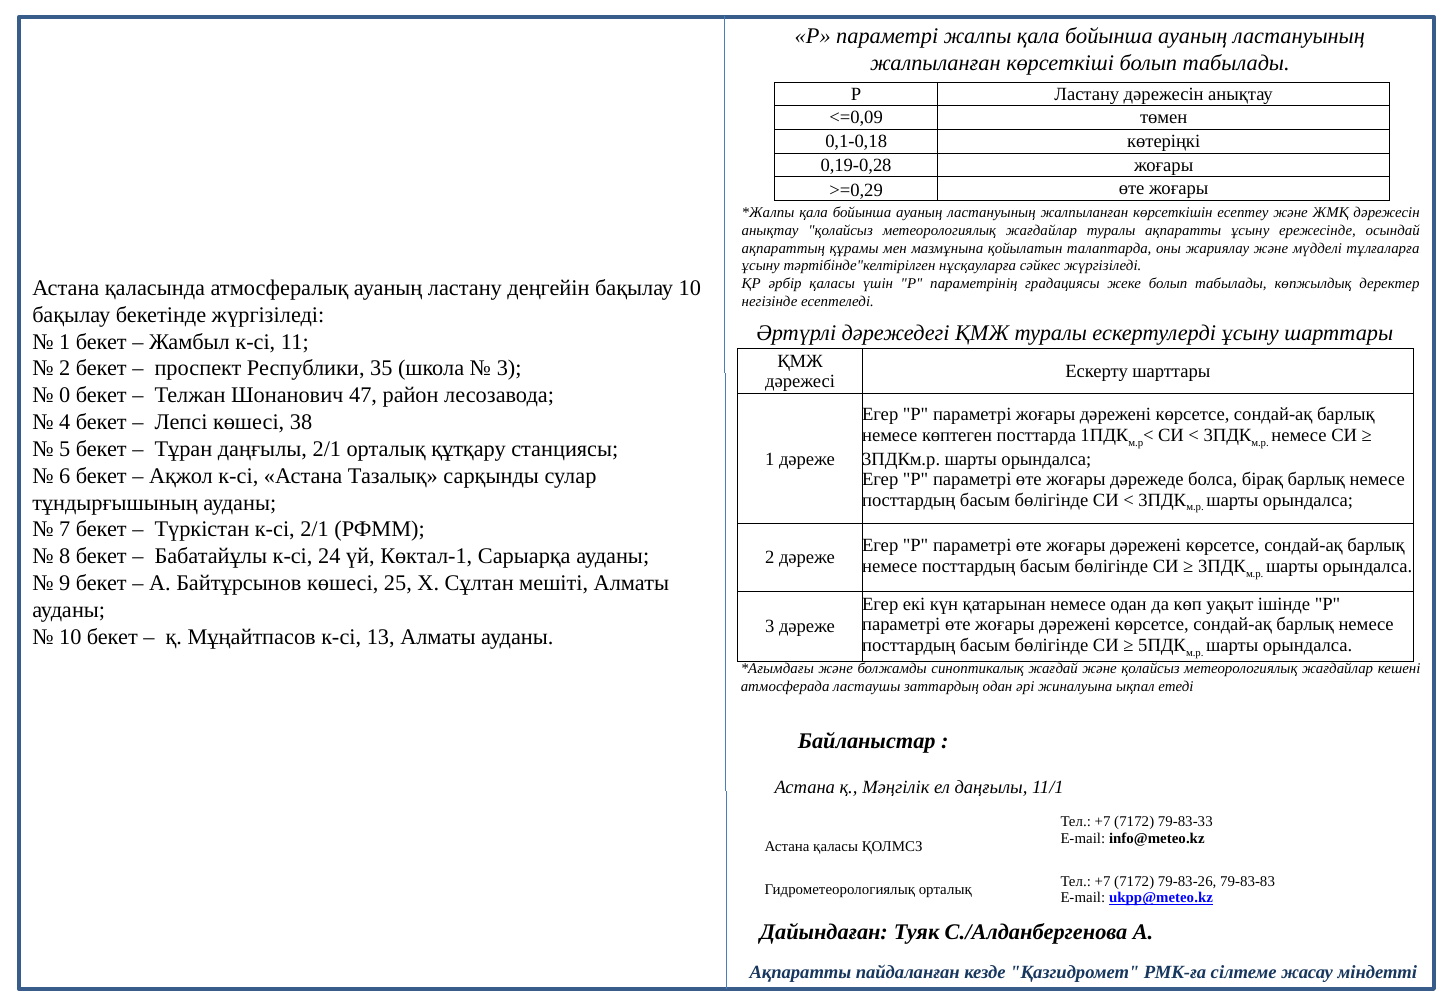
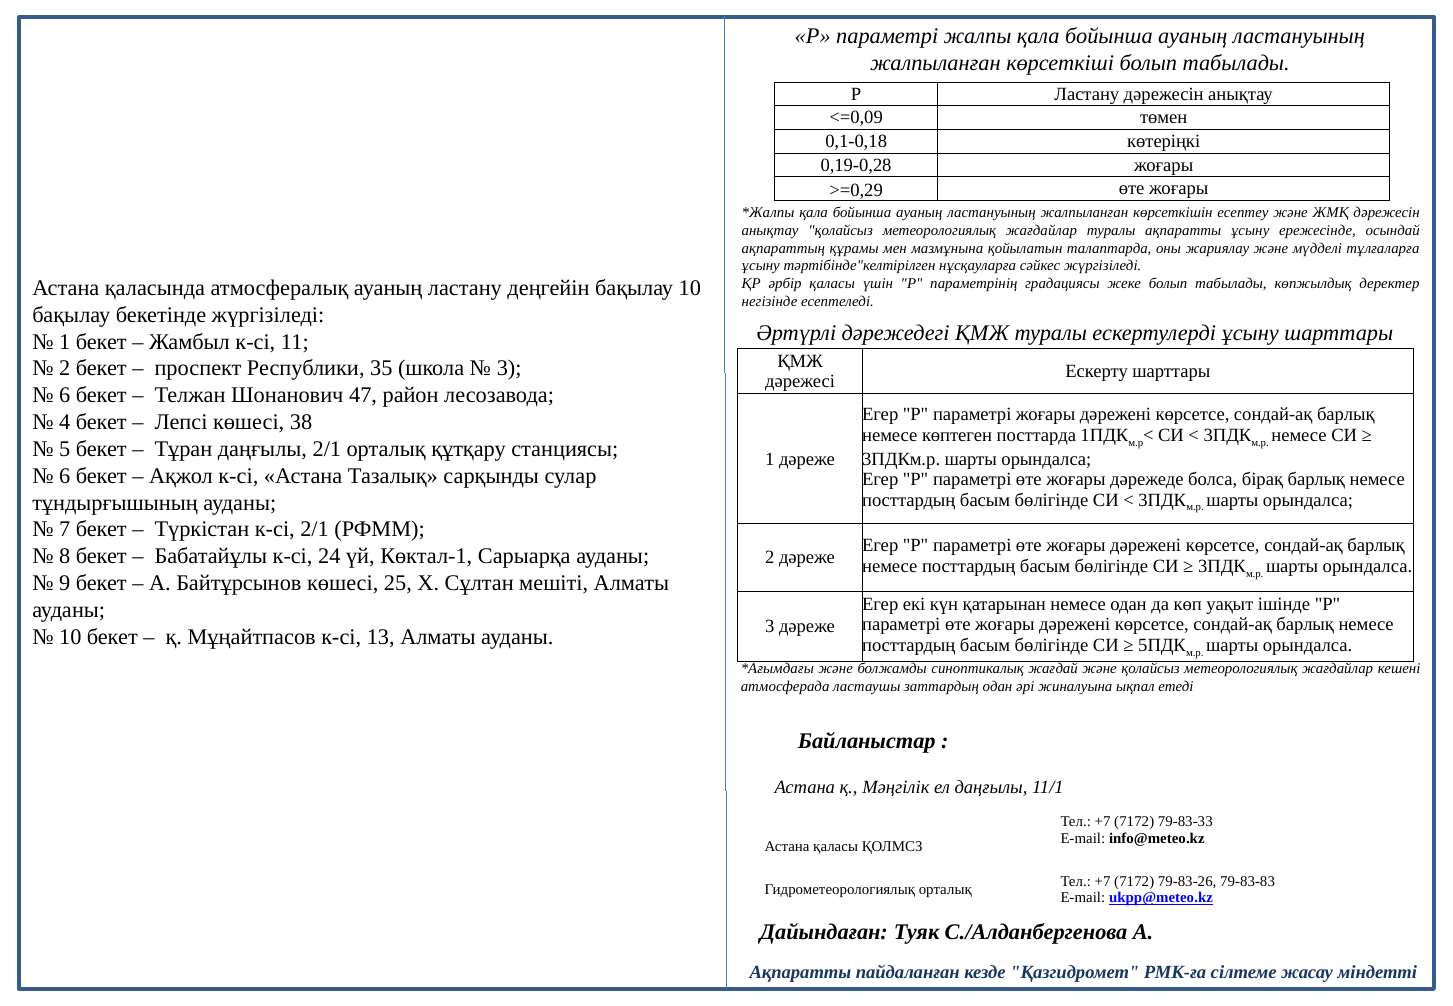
0 at (65, 395): 0 -> 6
